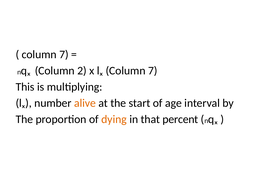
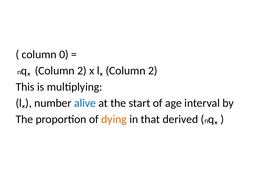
7 at (64, 55): 7 -> 0
lₓ Column 7: 7 -> 2
alive colour: orange -> blue
percent: percent -> derived
